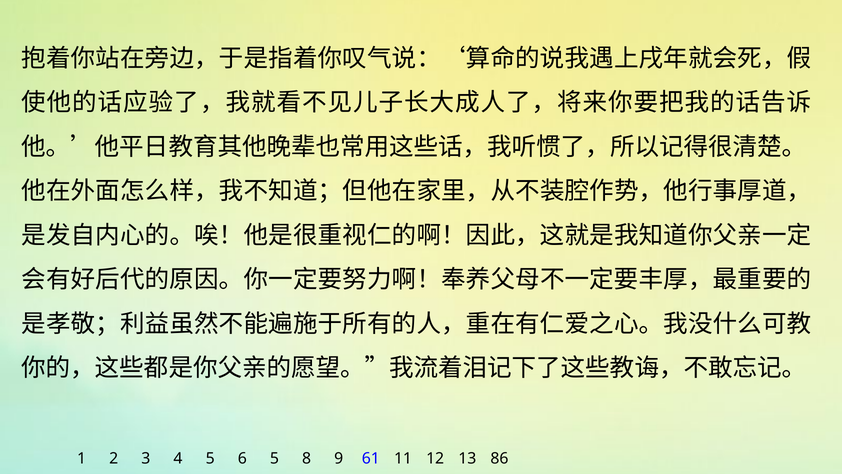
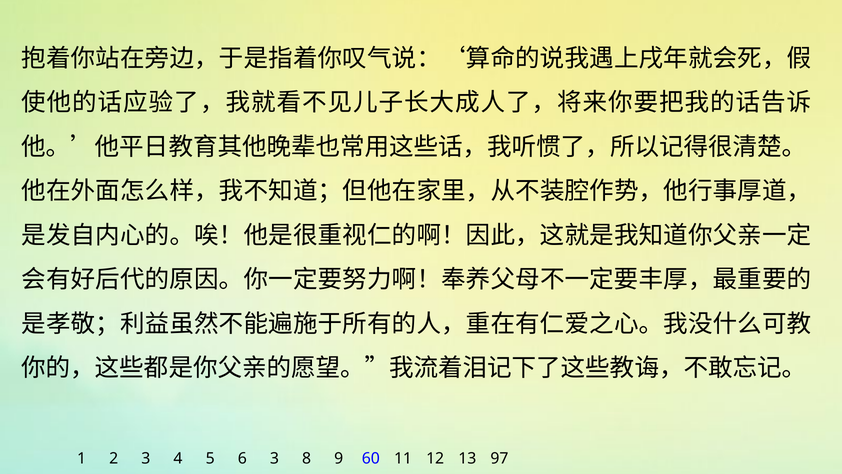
6 5: 5 -> 3
61: 61 -> 60
86: 86 -> 97
